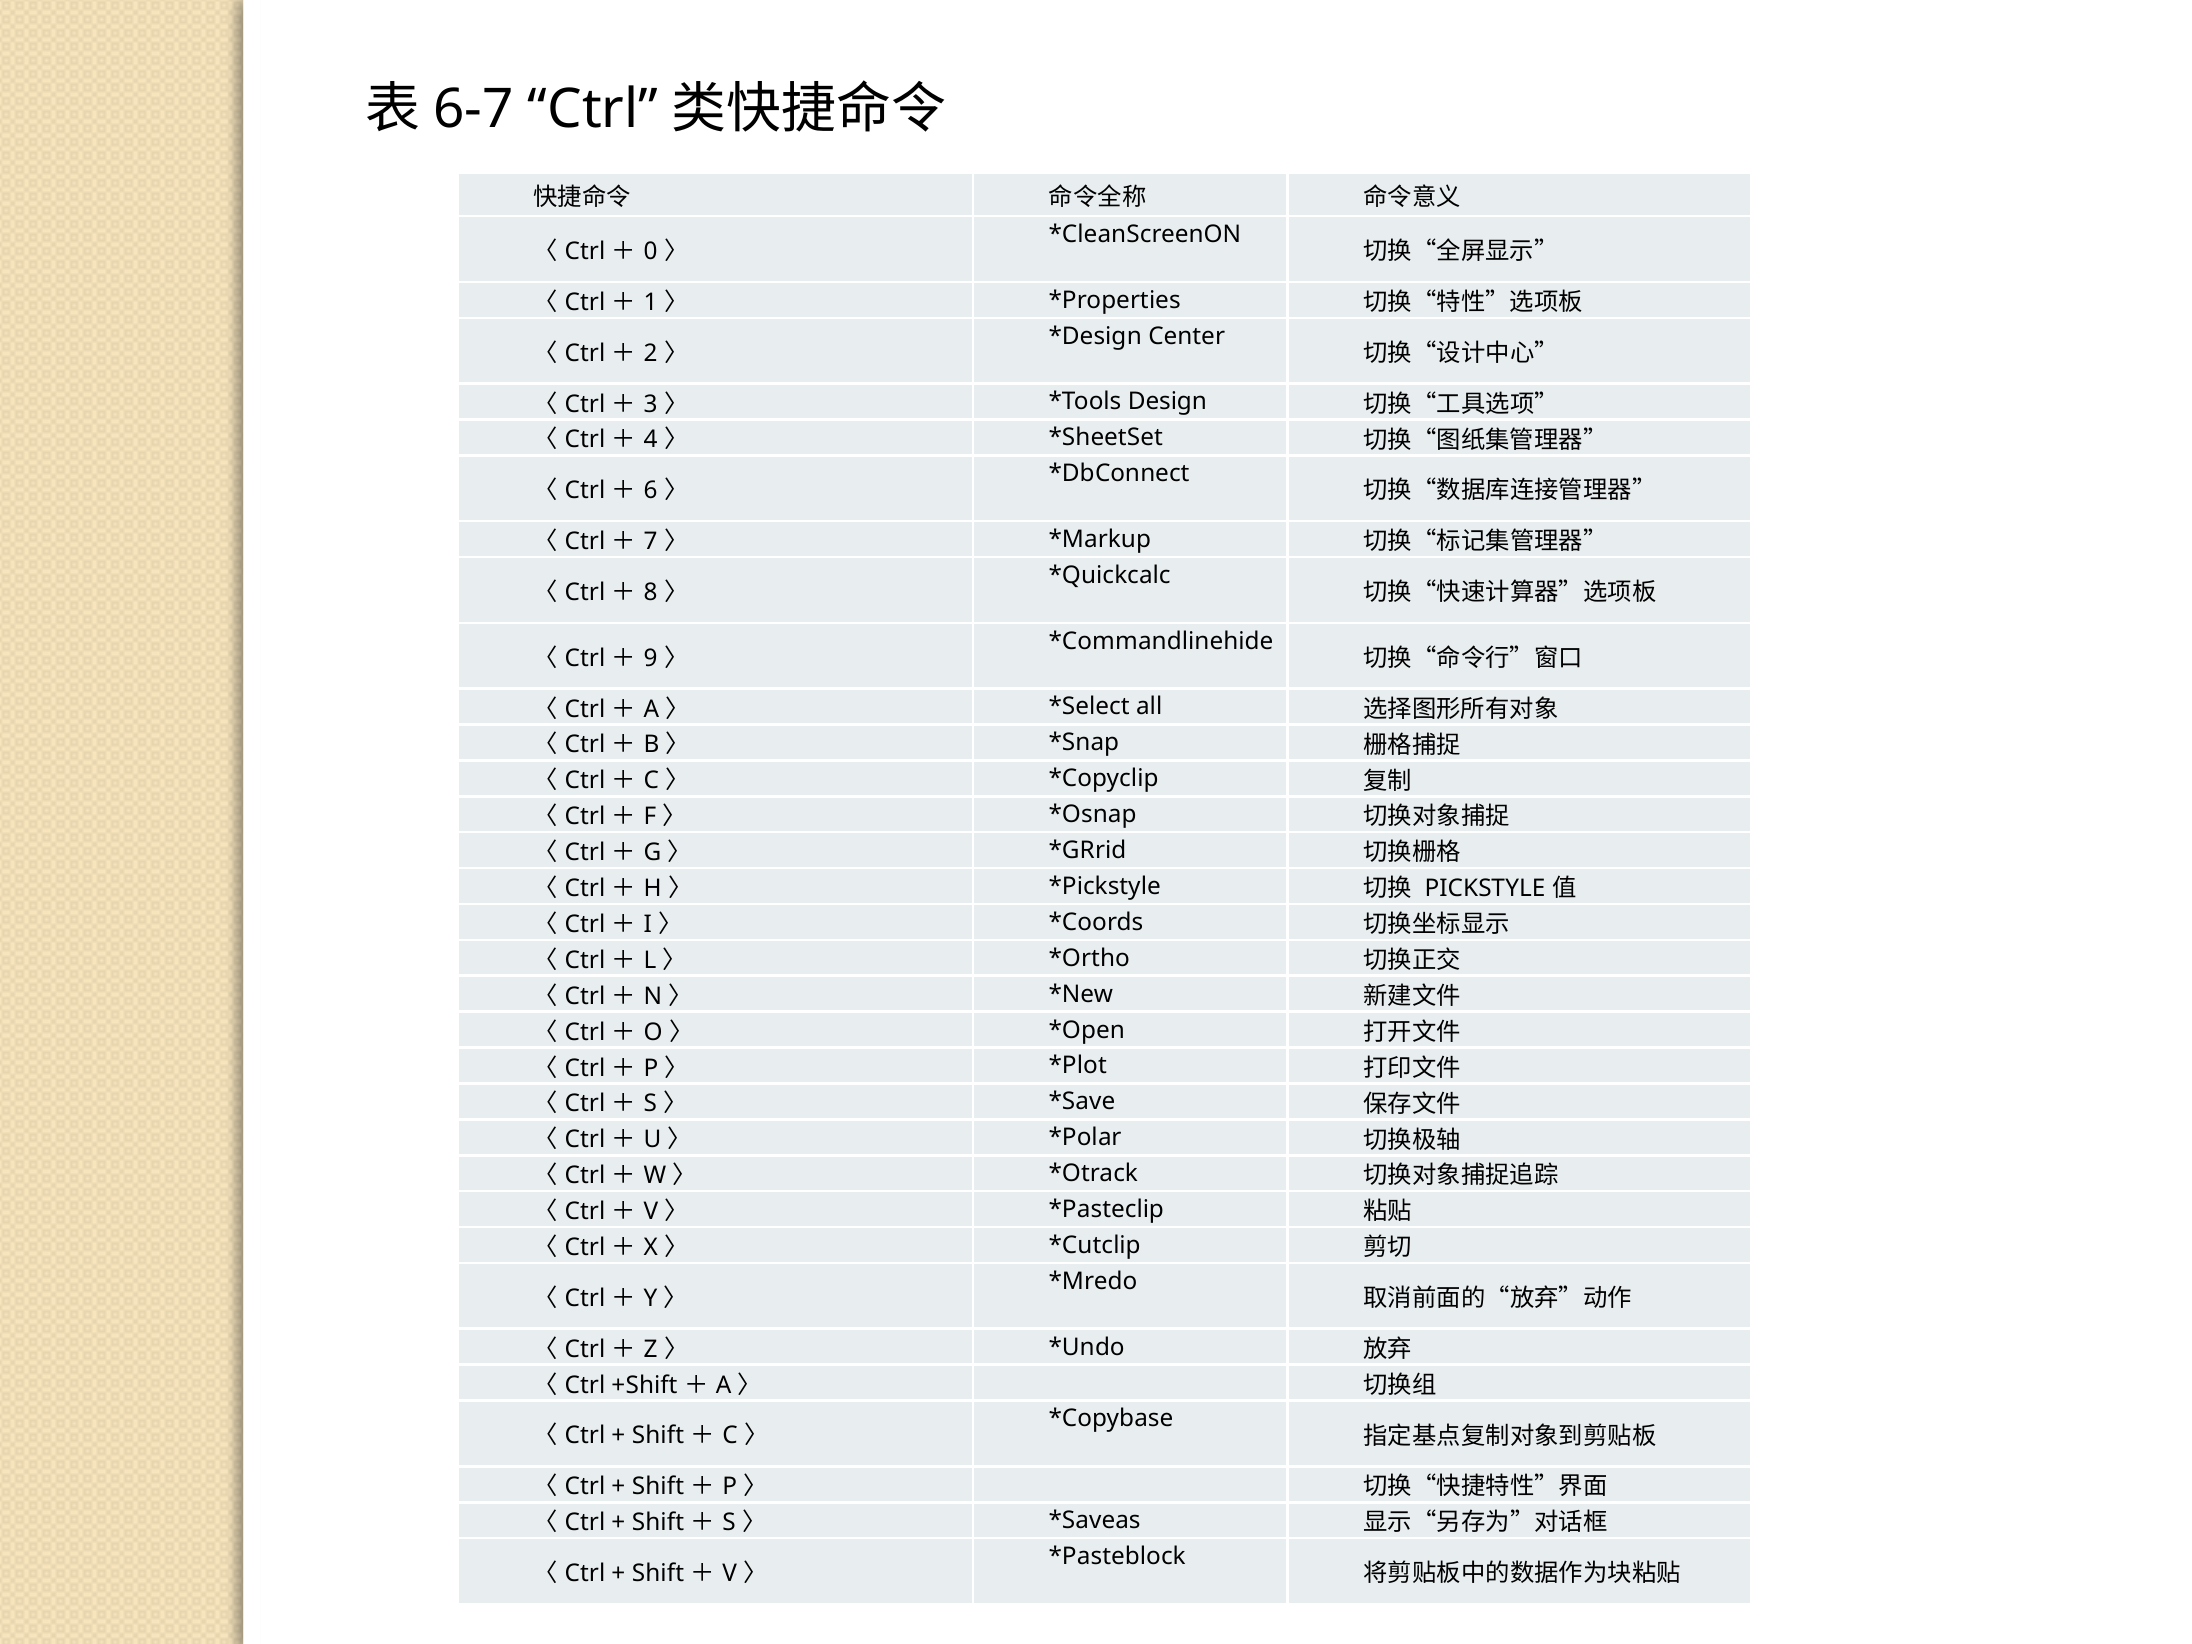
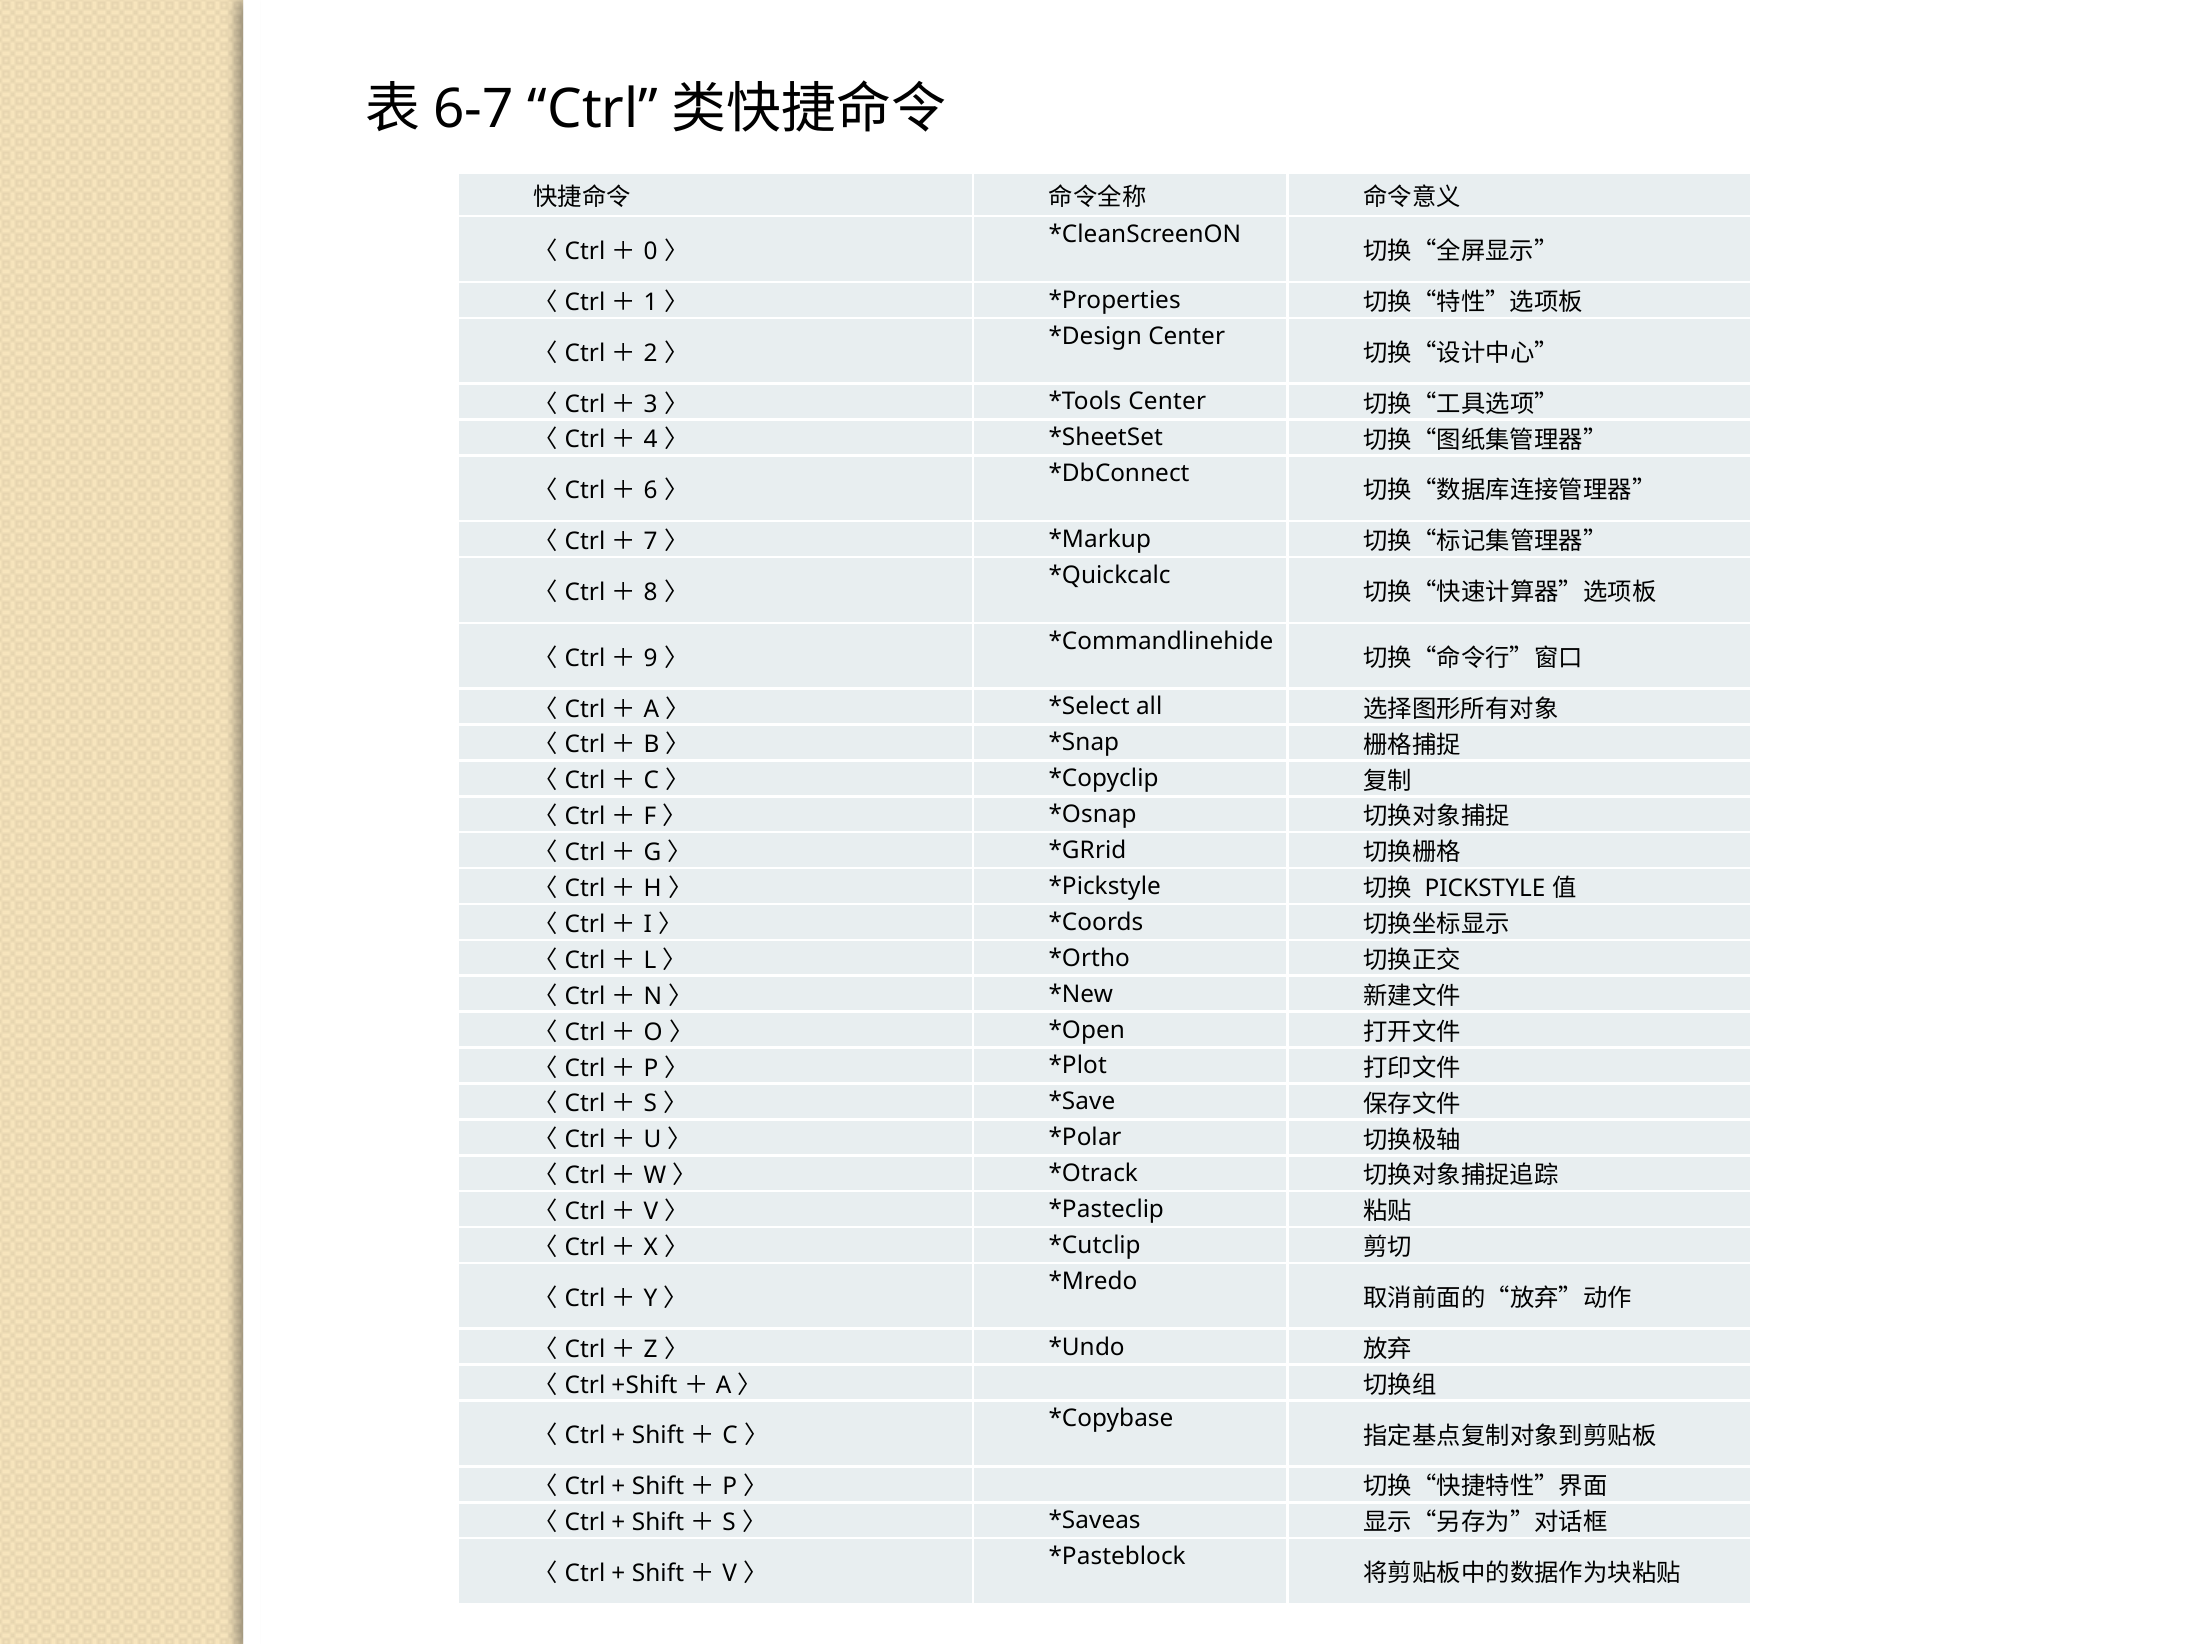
Design at (1167, 402): Design -> Center
